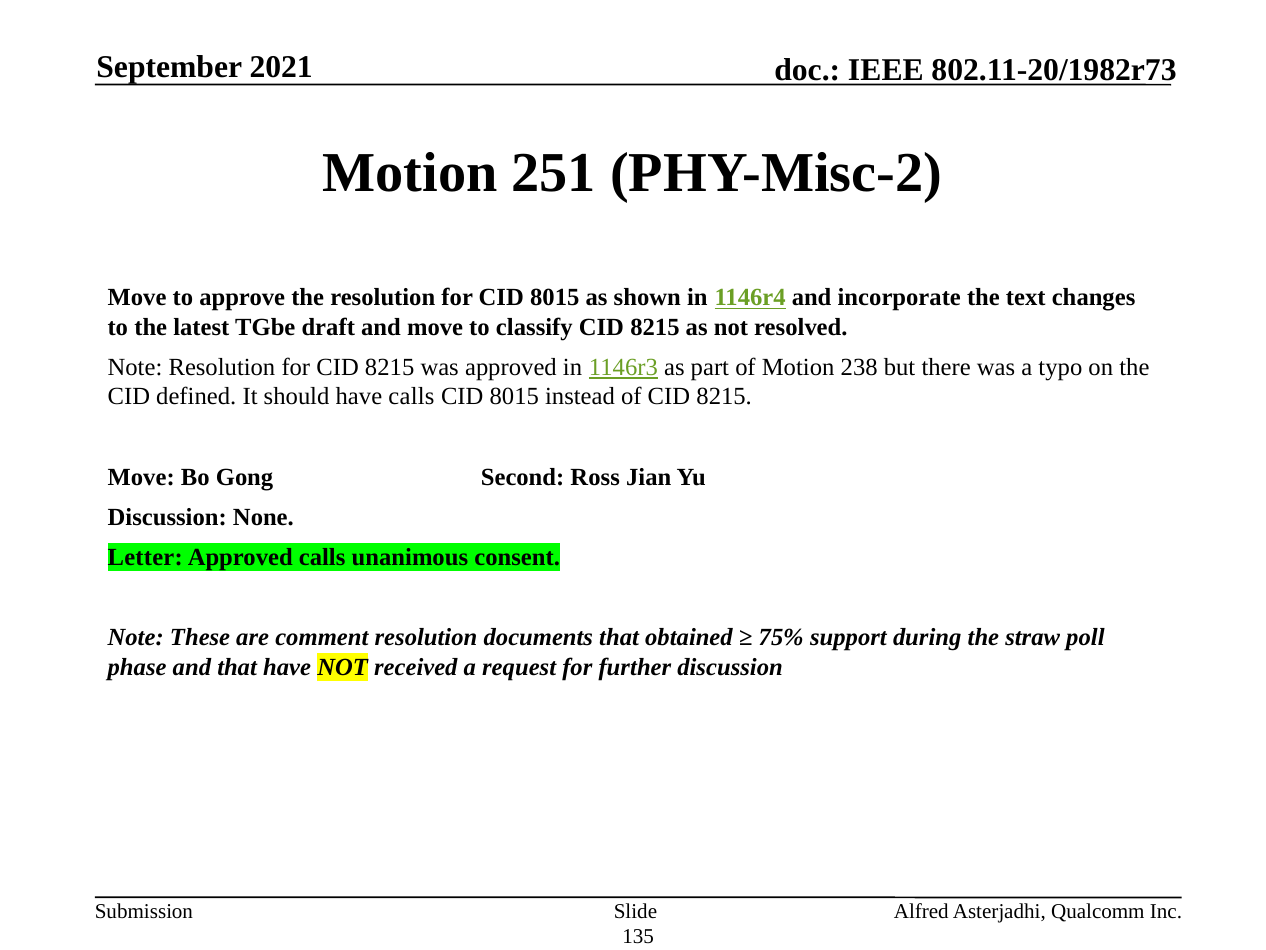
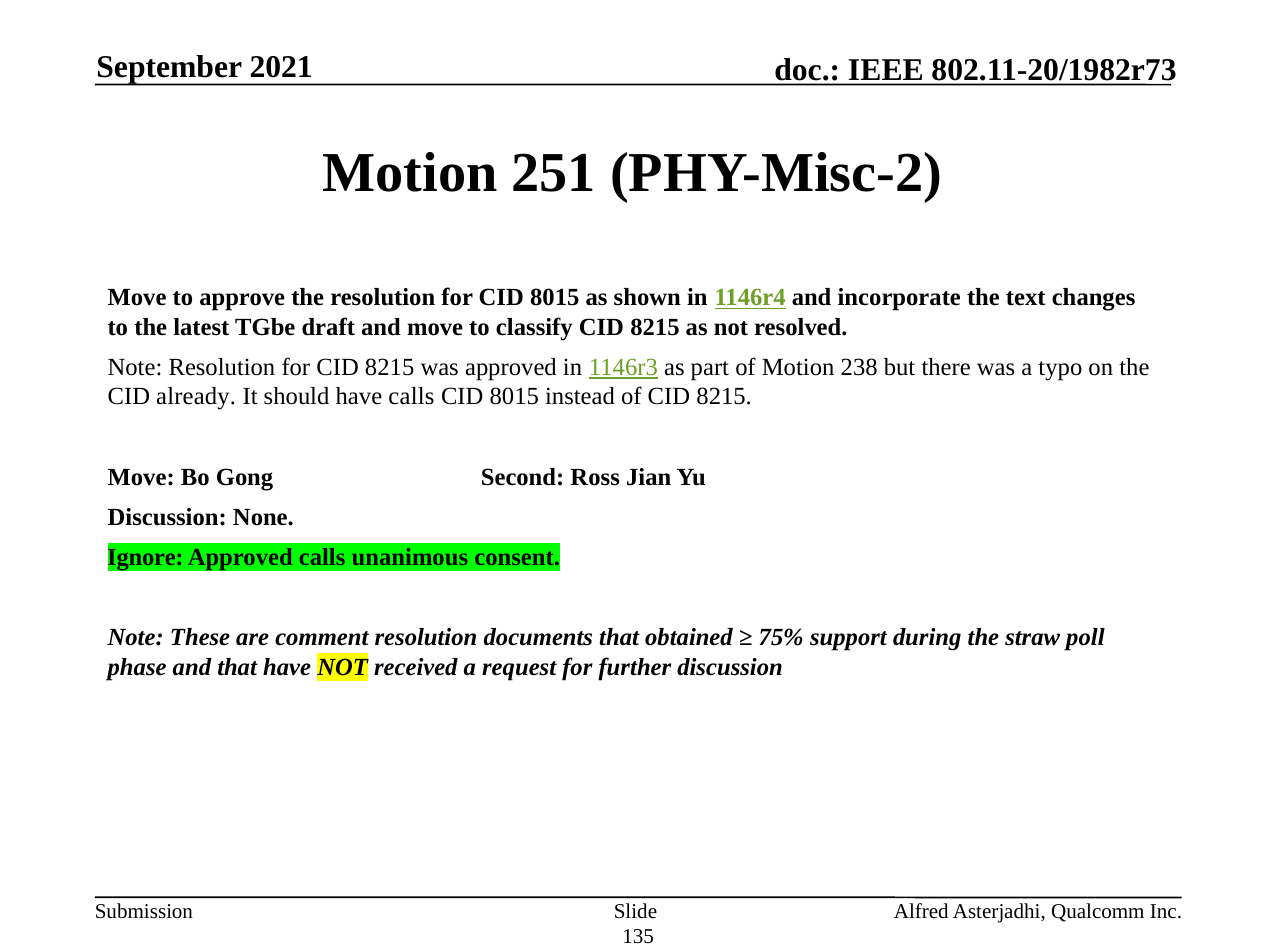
defined: defined -> already
Letter: Letter -> Ignore
